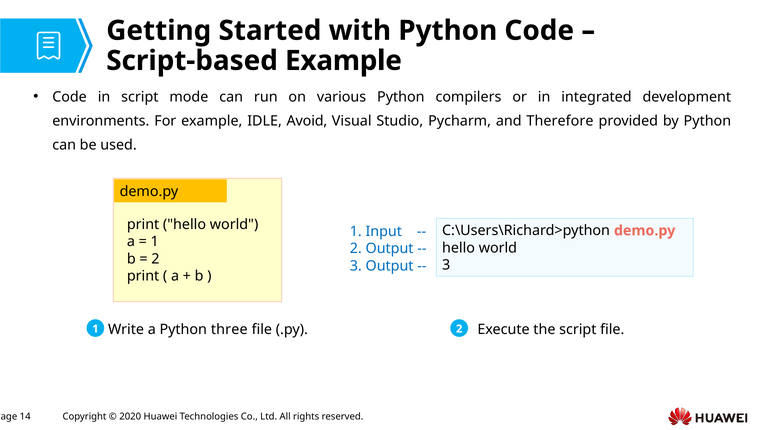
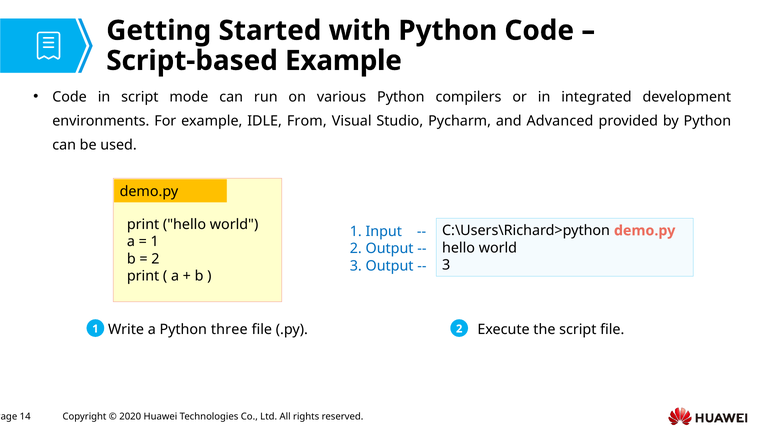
Avoid: Avoid -> From
Therefore: Therefore -> Advanced
